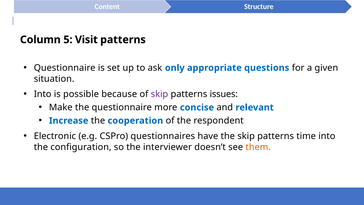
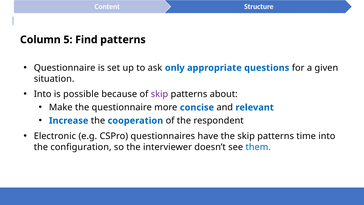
Visit: Visit -> Find
issues: issues -> about
them colour: orange -> blue
